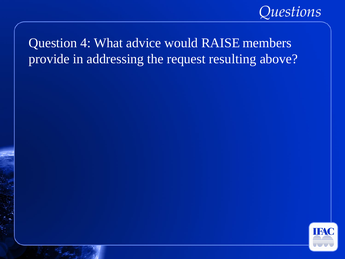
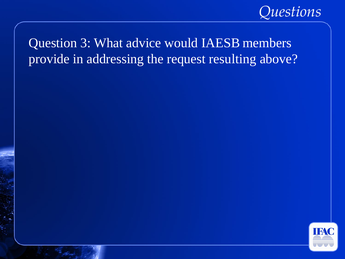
4: 4 -> 3
RAISE: RAISE -> IAESB
